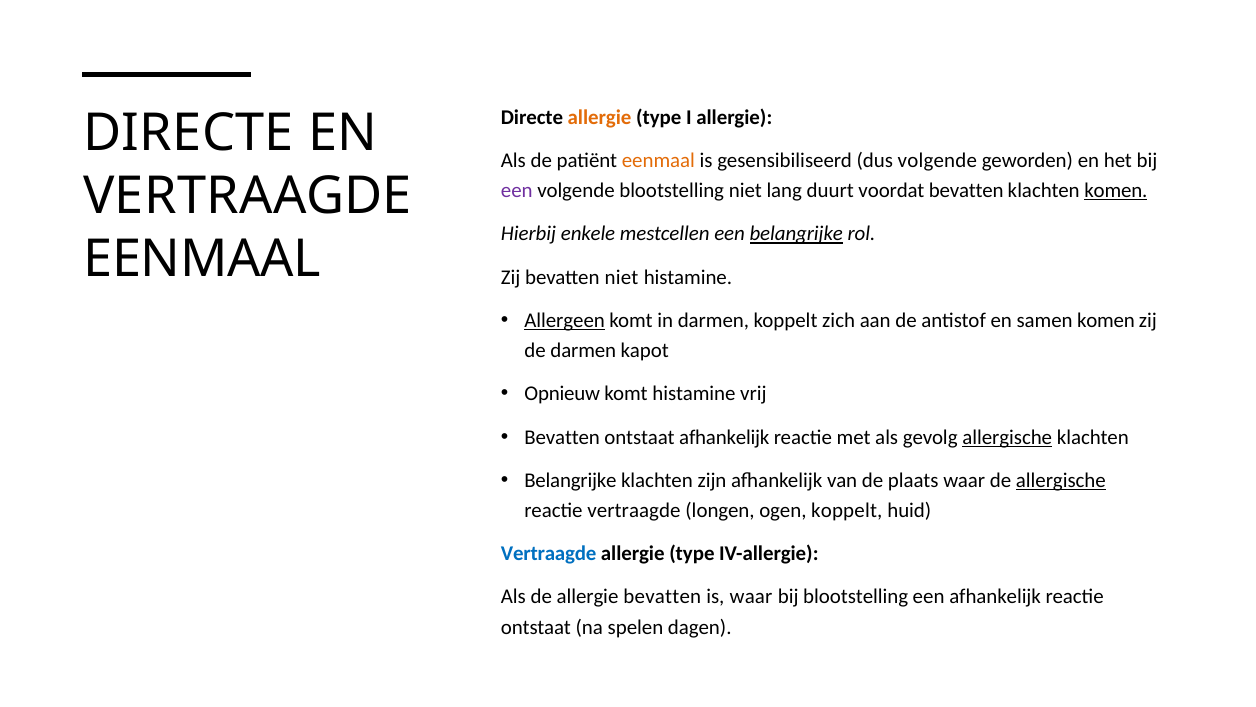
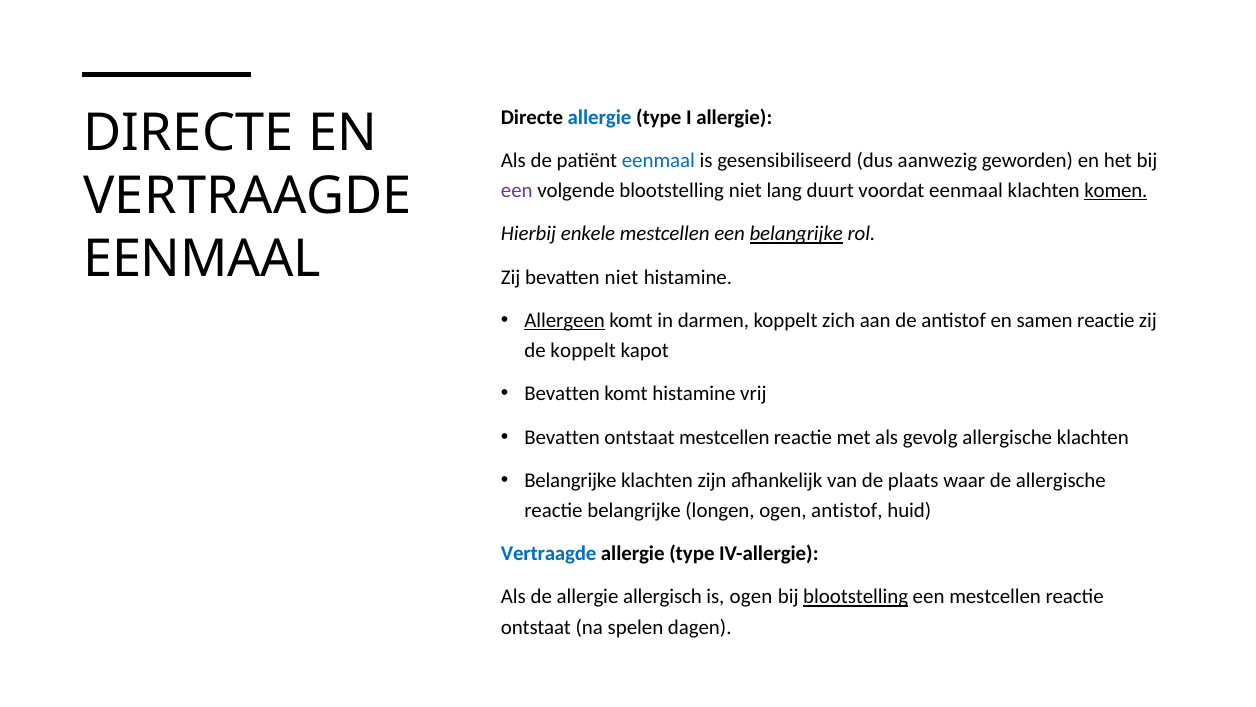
allergie at (600, 117) colour: orange -> blue
eenmaal at (658, 161) colour: orange -> blue
dus volgende: volgende -> aanwezig
voordat bevatten: bevatten -> eenmaal
samen komen: komen -> reactie
de darmen: darmen -> koppelt
Opnieuw at (562, 394): Opnieuw -> Bevatten
ontstaat afhankelijk: afhankelijk -> mestcellen
allergische at (1007, 437) underline: present -> none
allergische at (1061, 480) underline: present -> none
reactie vertraagde: vertraagde -> belangrijke
ogen koppelt: koppelt -> antistof
allergie bevatten: bevatten -> allergisch
is waar: waar -> ogen
blootstelling at (856, 597) underline: none -> present
een afhankelijk: afhankelijk -> mestcellen
